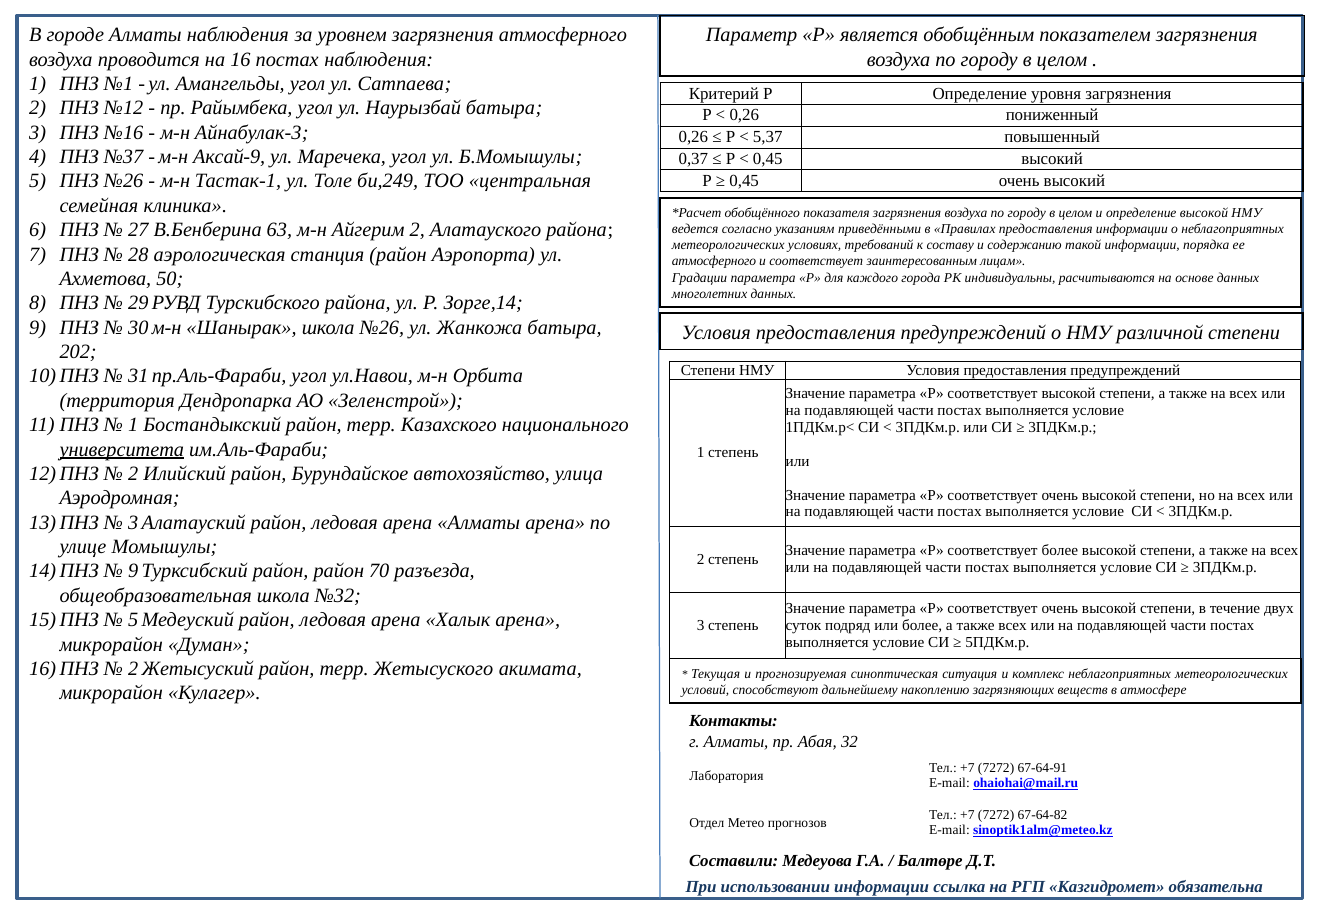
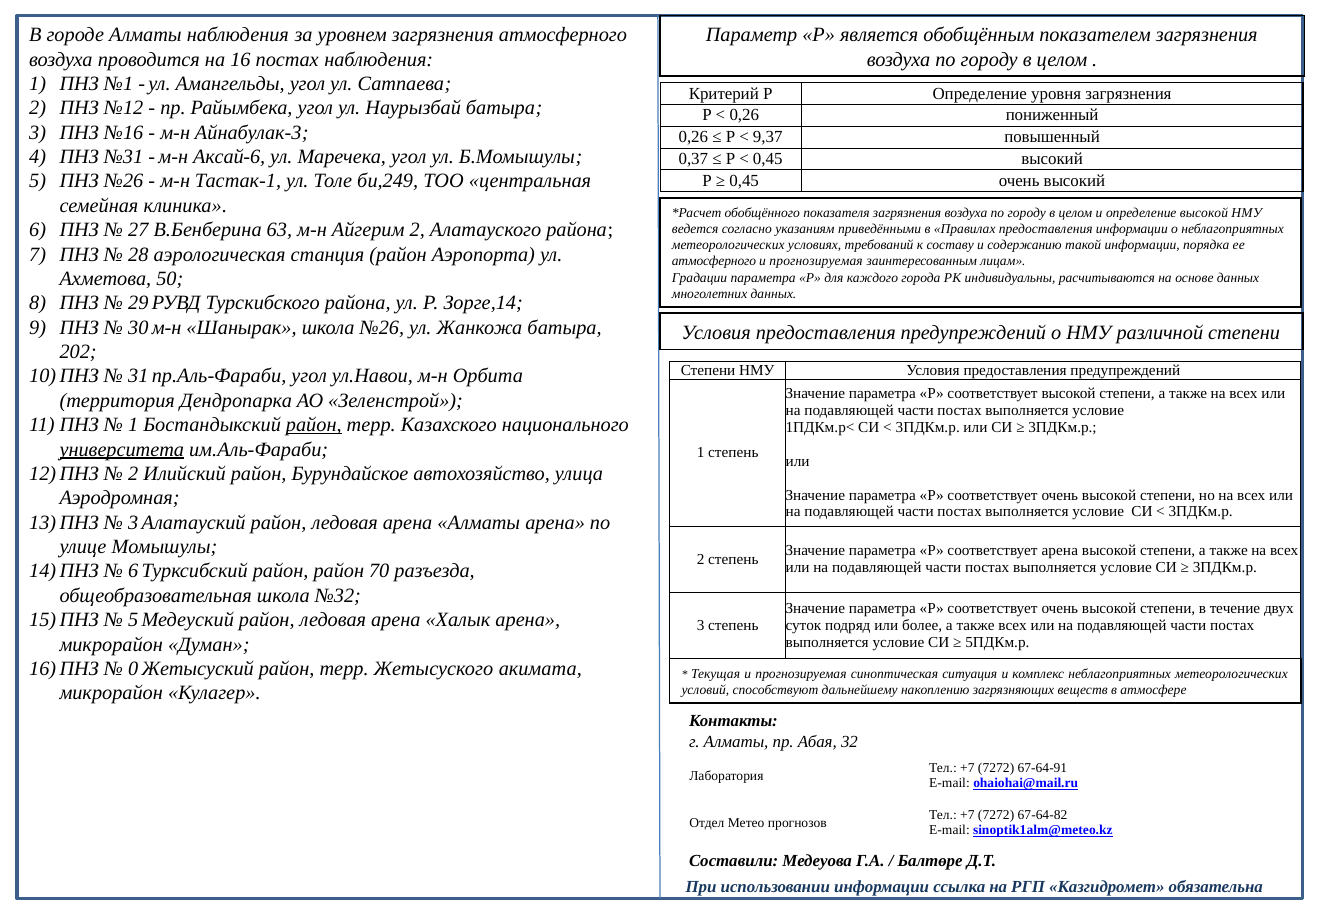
5,37: 5,37 -> 9,37
№37: №37 -> №31
Аксай-9: Аксай-9 -> Аксай-6
соответствует at (816, 261): соответствует -> прогнозируемая
район at (314, 425) underline: none -> present
соответствует более: более -> арена
9 at (133, 571): 9 -> 6
2 at (133, 669): 2 -> 0
